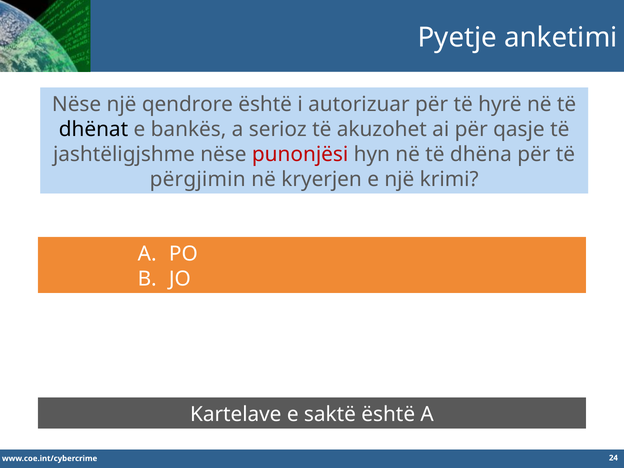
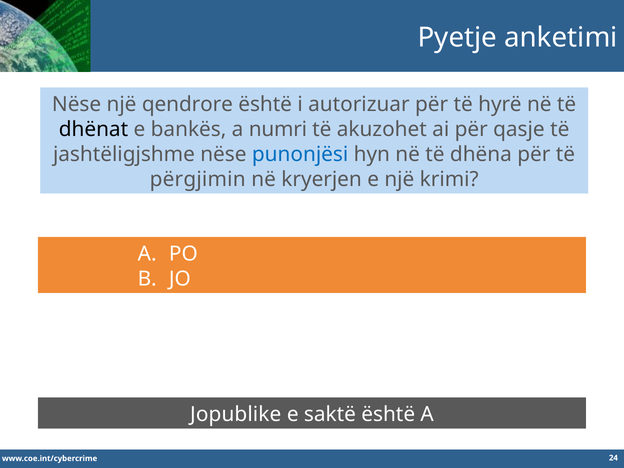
serioz: serioz -> numri
punonjësi colour: red -> blue
Kartelave: Kartelave -> Jopublike
